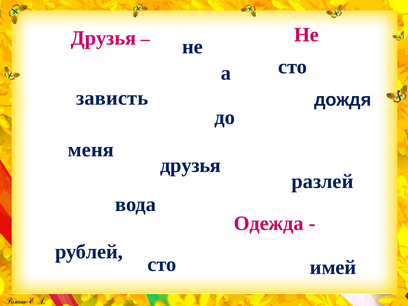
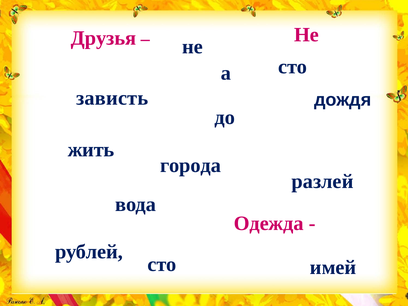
меня: меня -> жить
друзья at (191, 166): друзья -> города
